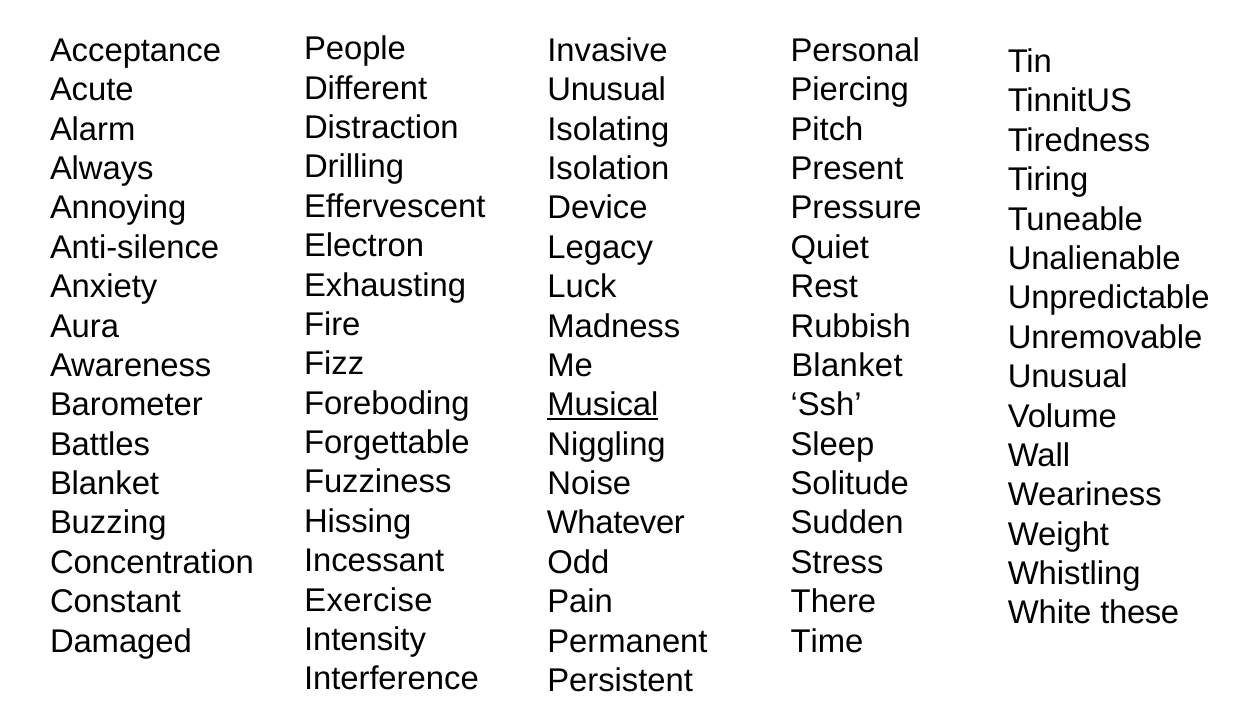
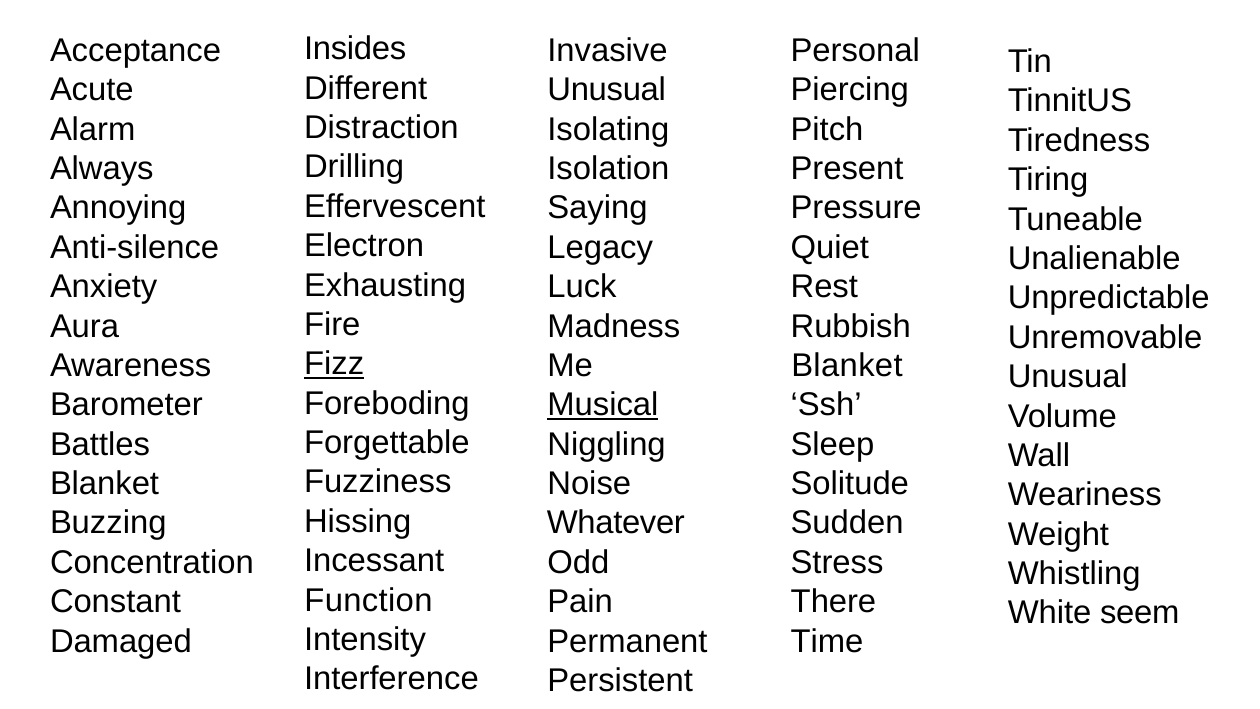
People: People -> Insides
Device: Device -> Saying
Fizz underline: none -> present
Exercise: Exercise -> Function
these: these -> seem
